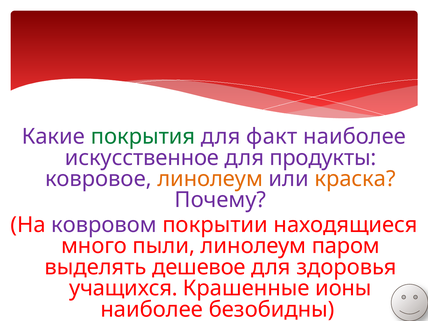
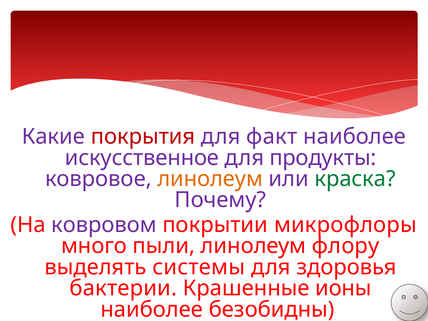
покрытия colour: green -> red
краска colour: orange -> green
находящиеся: находящиеся -> микрофлоры
паром: паром -> флору
дешевое: дешевое -> системы
учащихся: учащихся -> бактерии
